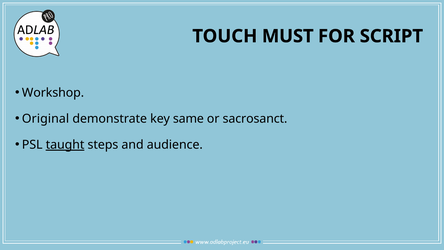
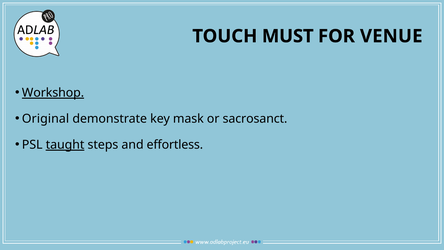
SCRIPT: SCRIPT -> VENUE
Workshop underline: none -> present
same: same -> mask
audience: audience -> effortless
